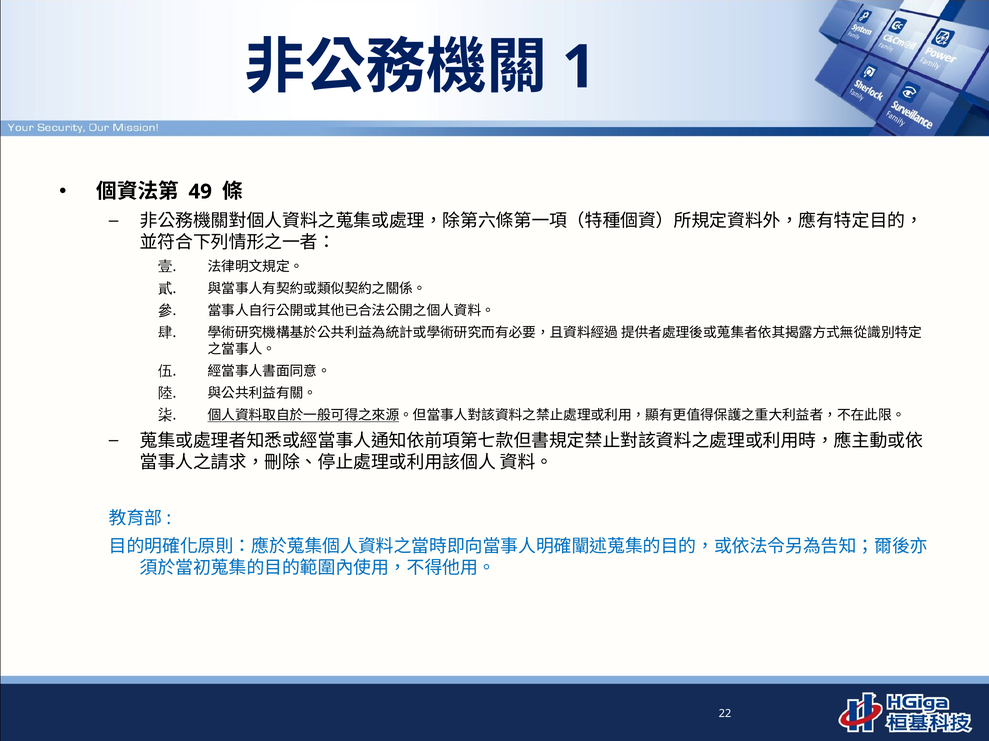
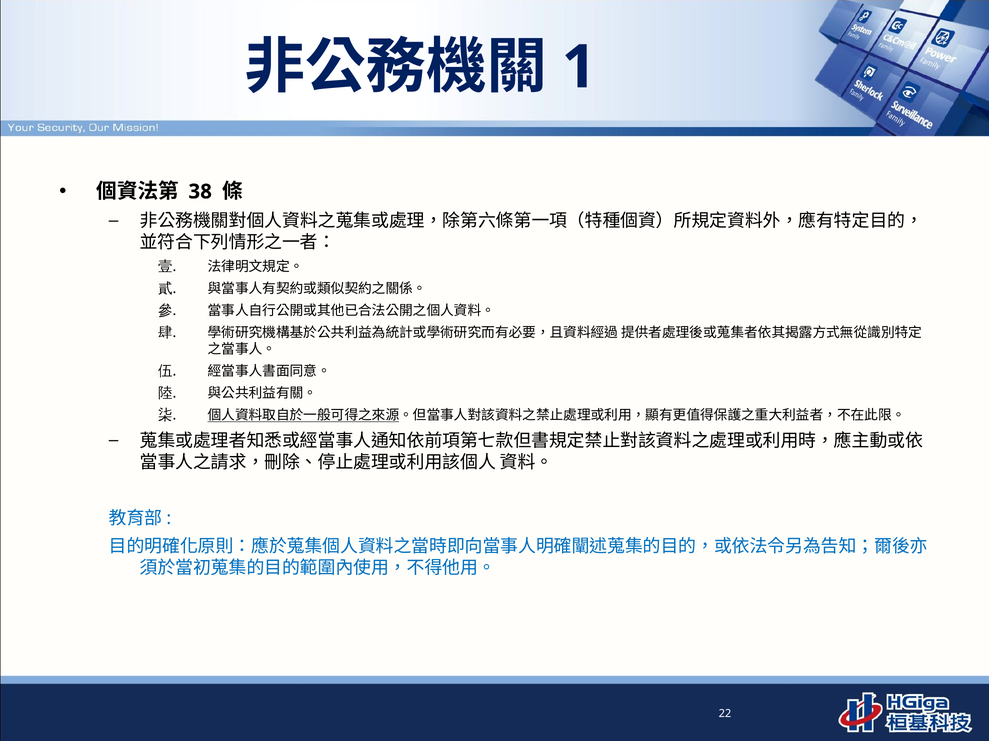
49: 49 -> 38
